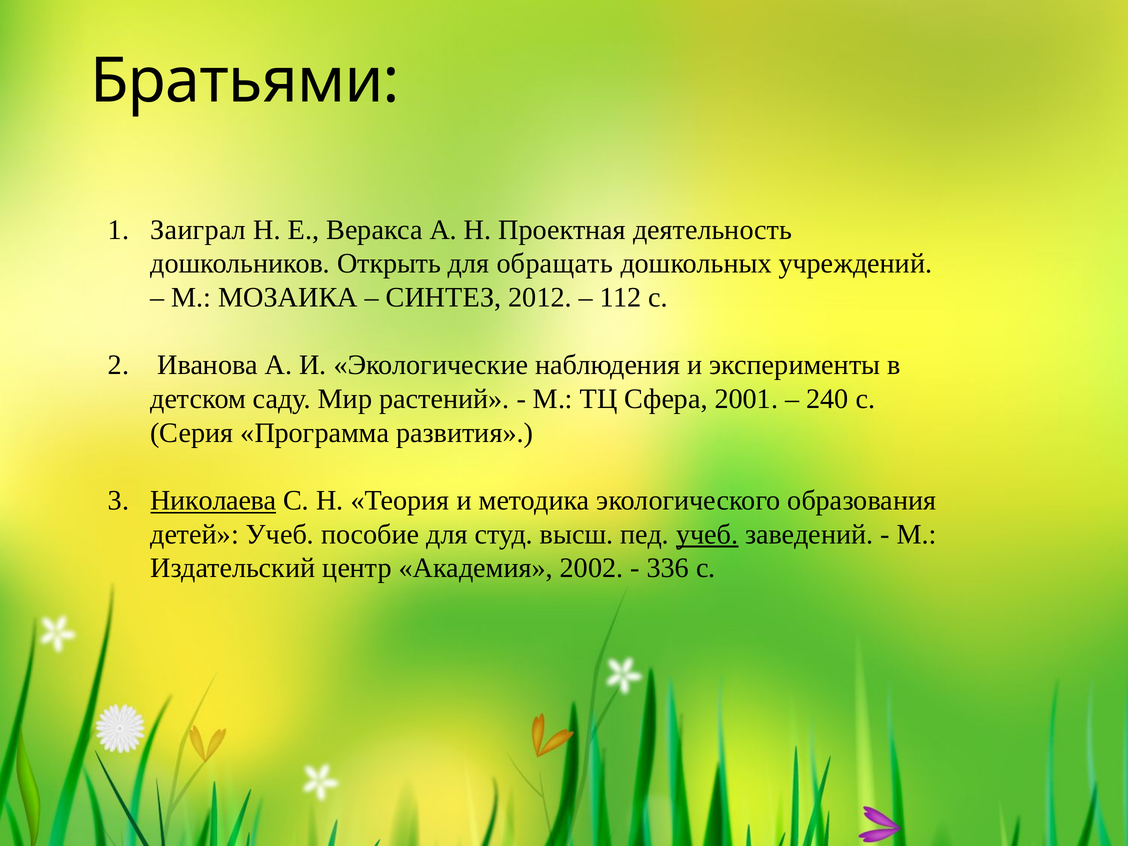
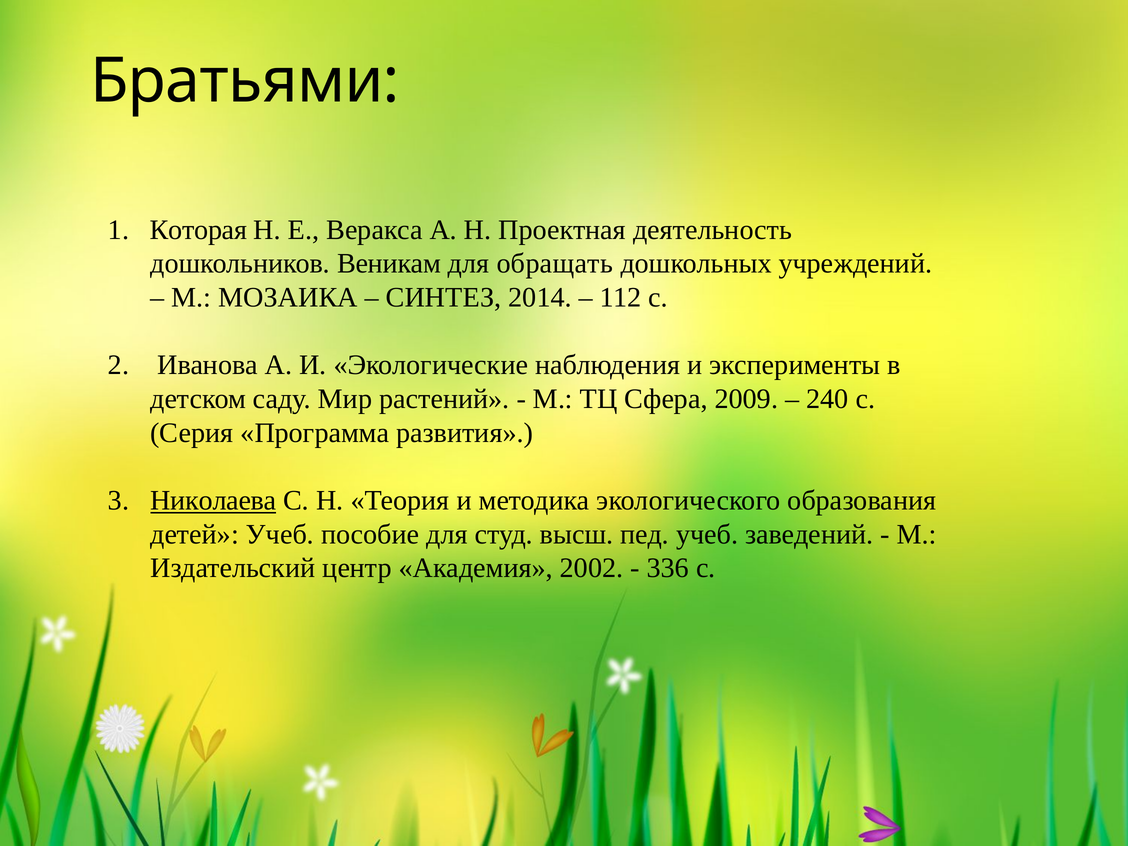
Заиграл: Заиграл -> Которая
Открыть: Открыть -> Веникам
2012: 2012 -> 2014
2001: 2001 -> 2009
учеб at (707, 534) underline: present -> none
